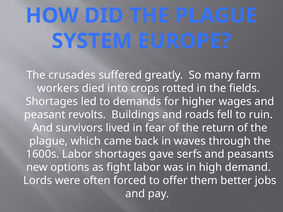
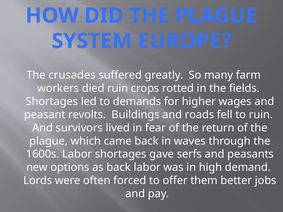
died into: into -> ruin
as fight: fight -> back
